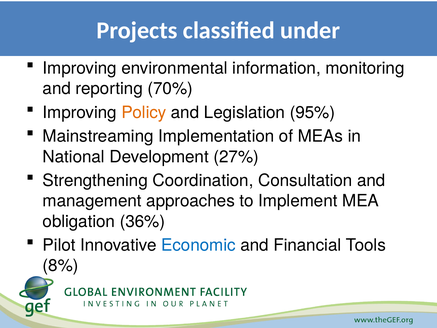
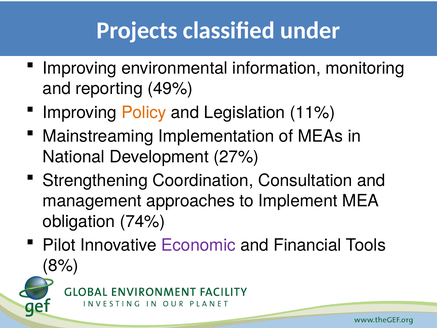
70%: 70% -> 49%
95%: 95% -> 11%
36%: 36% -> 74%
Economic colour: blue -> purple
